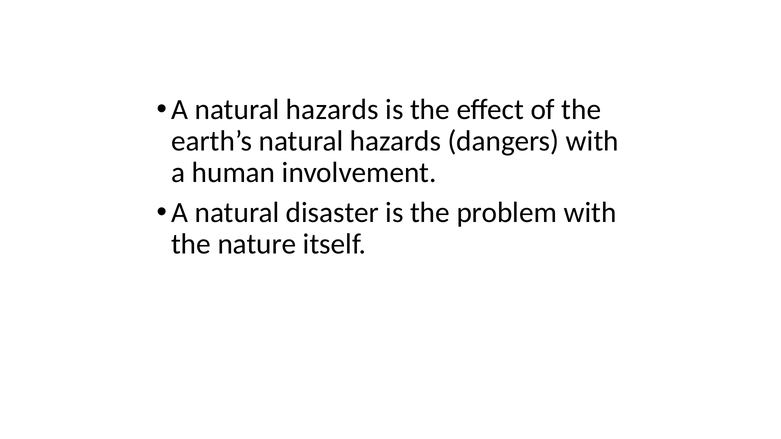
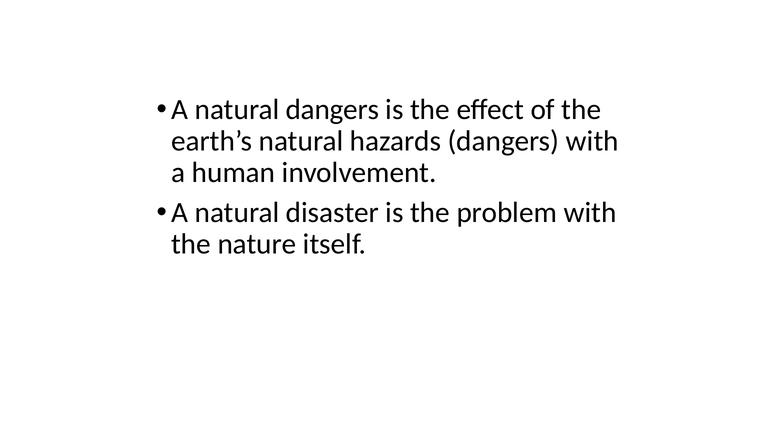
A natural hazards: hazards -> dangers
